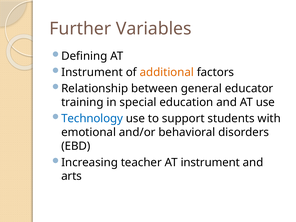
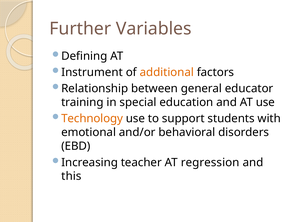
Technology colour: blue -> orange
AT instrument: instrument -> regression
arts: arts -> this
